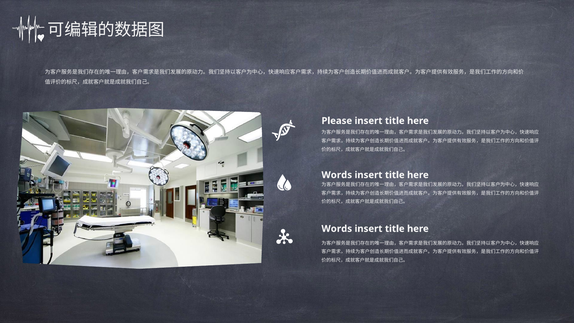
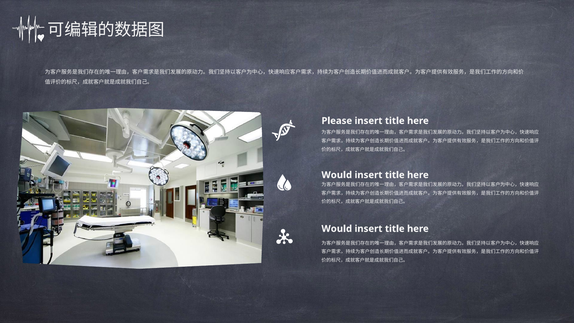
Words at (337, 175): Words -> Would
Words at (337, 229): Words -> Would
